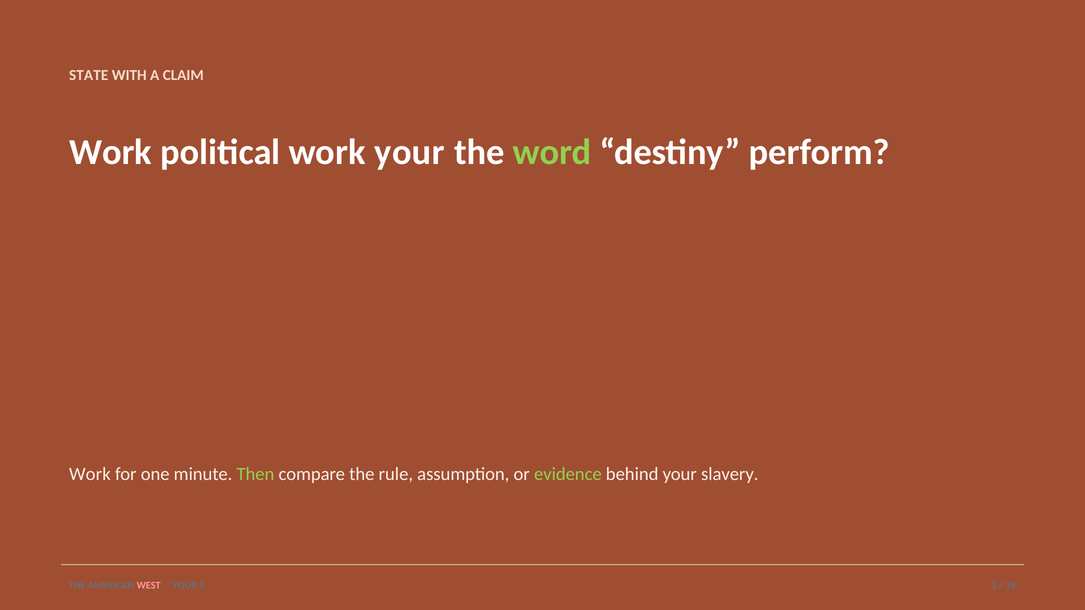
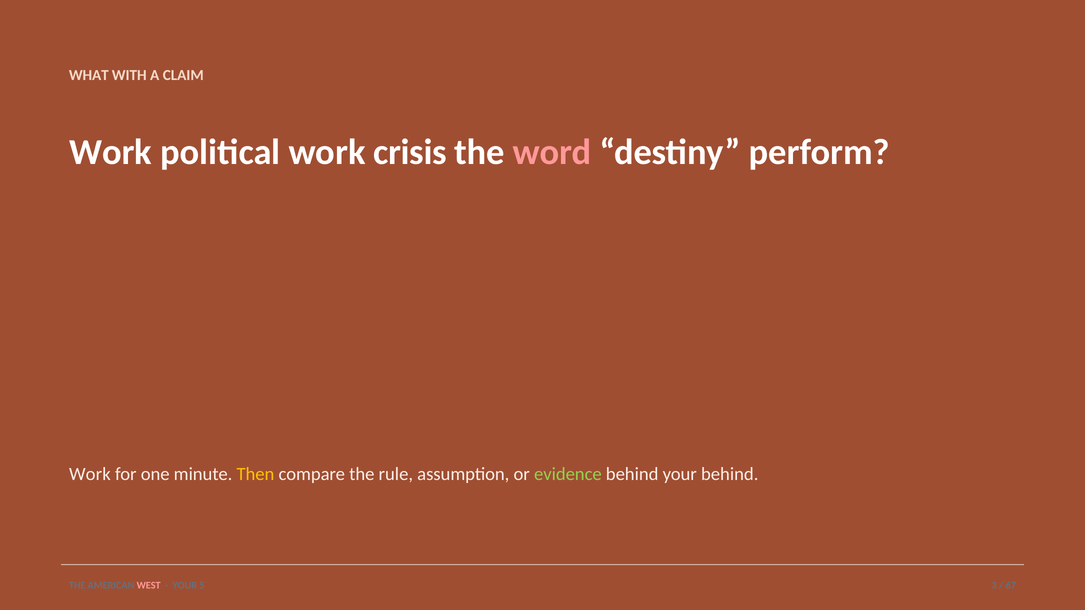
STATE: STATE -> WHAT
work your: your -> crisis
word colour: light green -> pink
Then colour: light green -> yellow
your slavery: slavery -> behind
18: 18 -> 67
